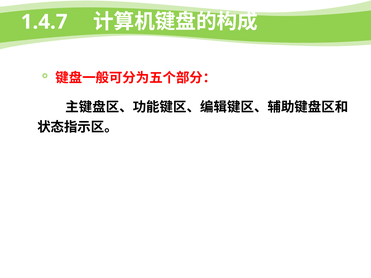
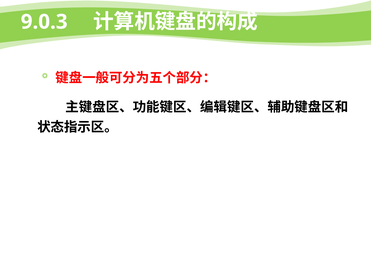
1.4.7: 1.4.7 -> 9.0.3
